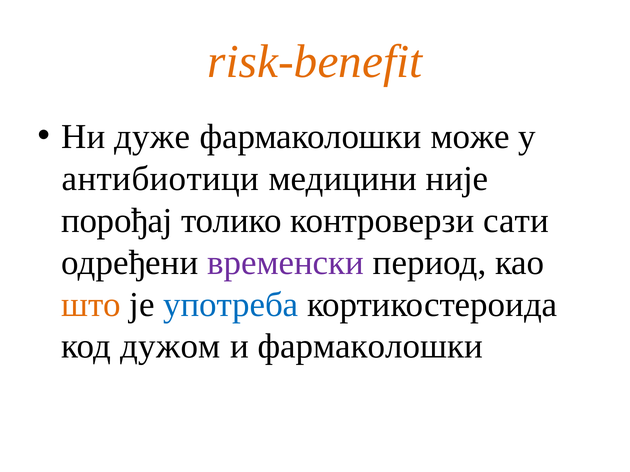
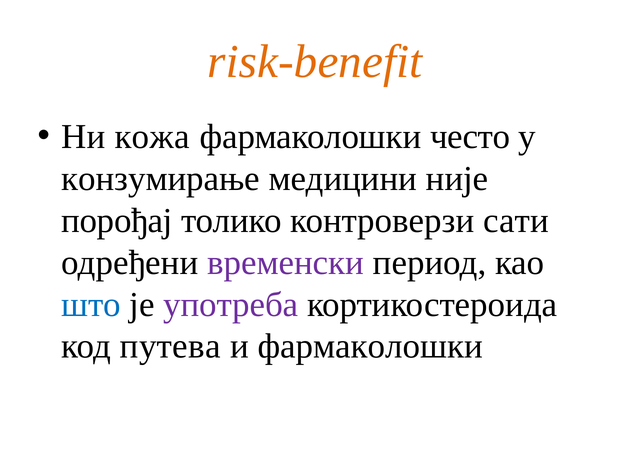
дуже: дуже -> кожа
може: може -> често
антибиотици: антибиотици -> конзумирање
што colour: orange -> blue
употреба colour: blue -> purple
дужом: дужом -> путева
